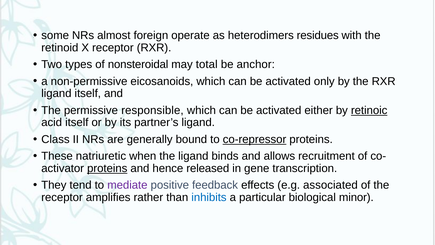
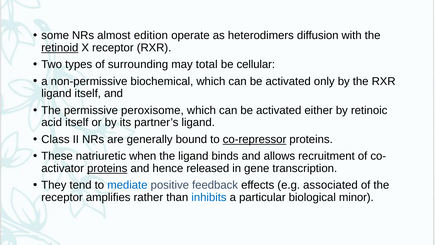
foreign: foreign -> edition
residues: residues -> diffusion
retinoid underline: none -> present
nonsteroidal: nonsteroidal -> surrounding
anchor: anchor -> cellular
eicosanoids: eicosanoids -> biochemical
responsible: responsible -> peroxisome
retinoic underline: present -> none
mediate colour: purple -> blue
